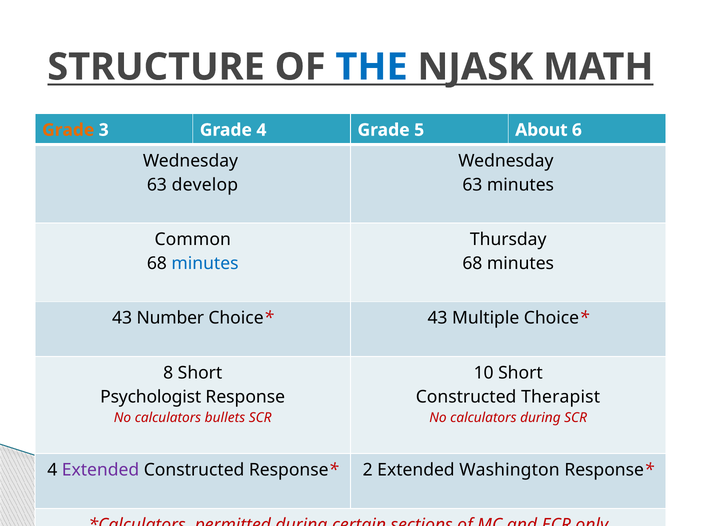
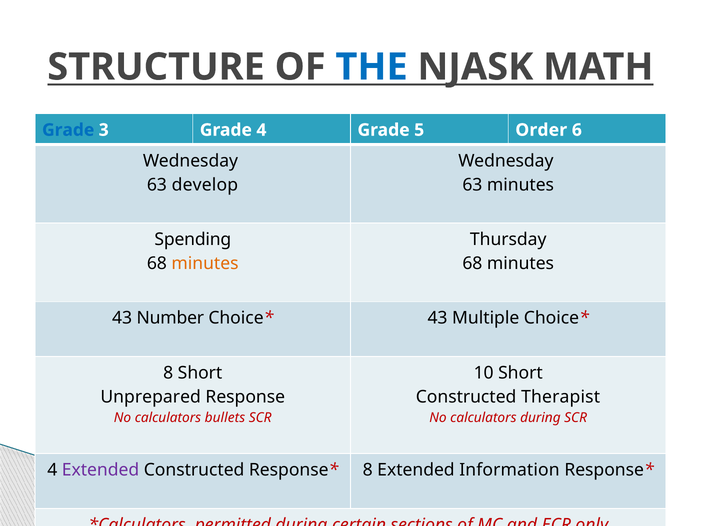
Grade at (68, 130) colour: orange -> blue
About: About -> Order
Common: Common -> Spending
minutes at (205, 263) colour: blue -> orange
Psychologist: Psychologist -> Unprepared
2 at (368, 470): 2 -> 8
Washington: Washington -> Information
